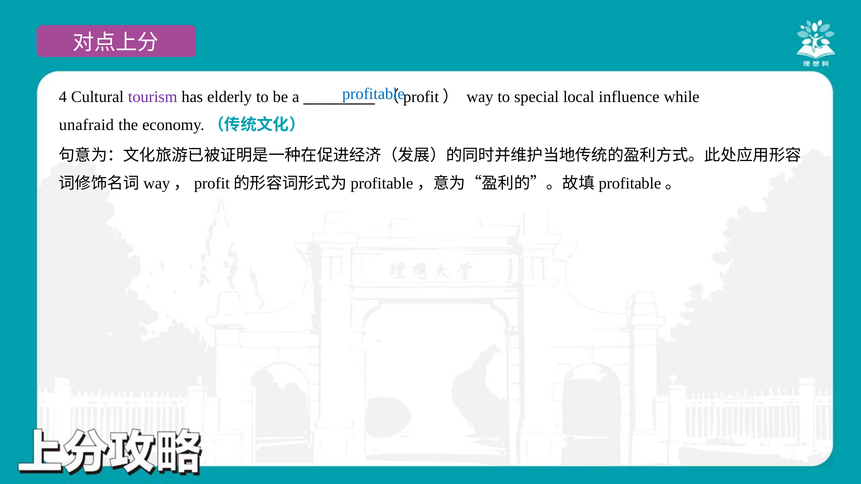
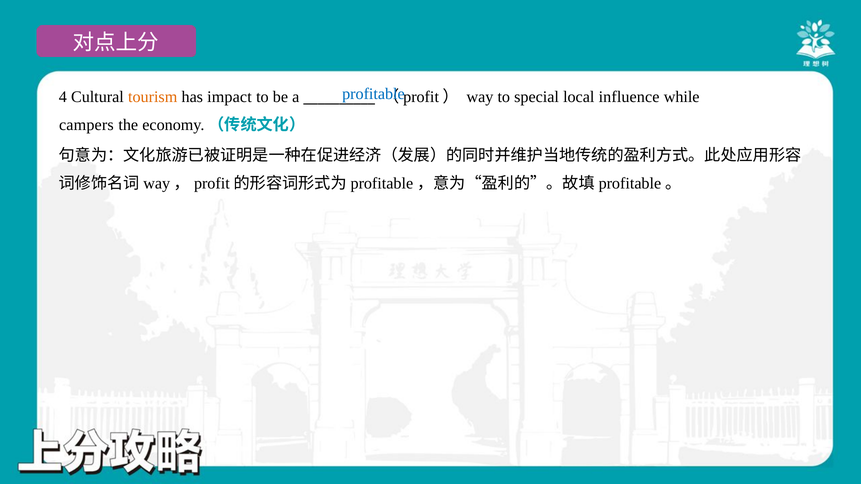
tourism colour: purple -> orange
elderly: elderly -> impact
unafraid: unafraid -> campers
